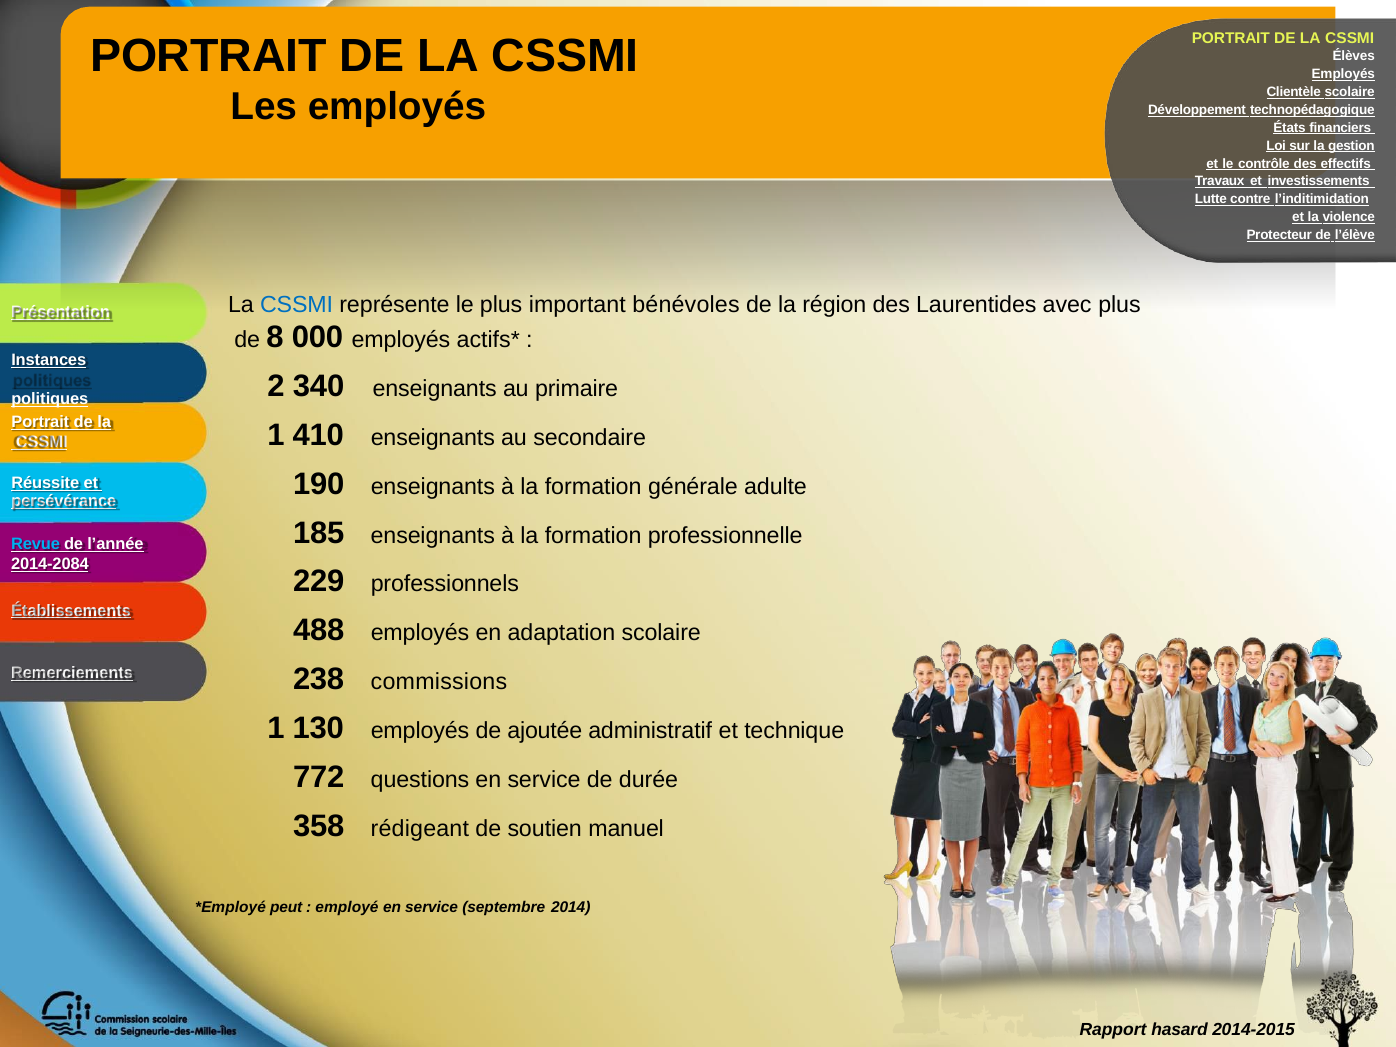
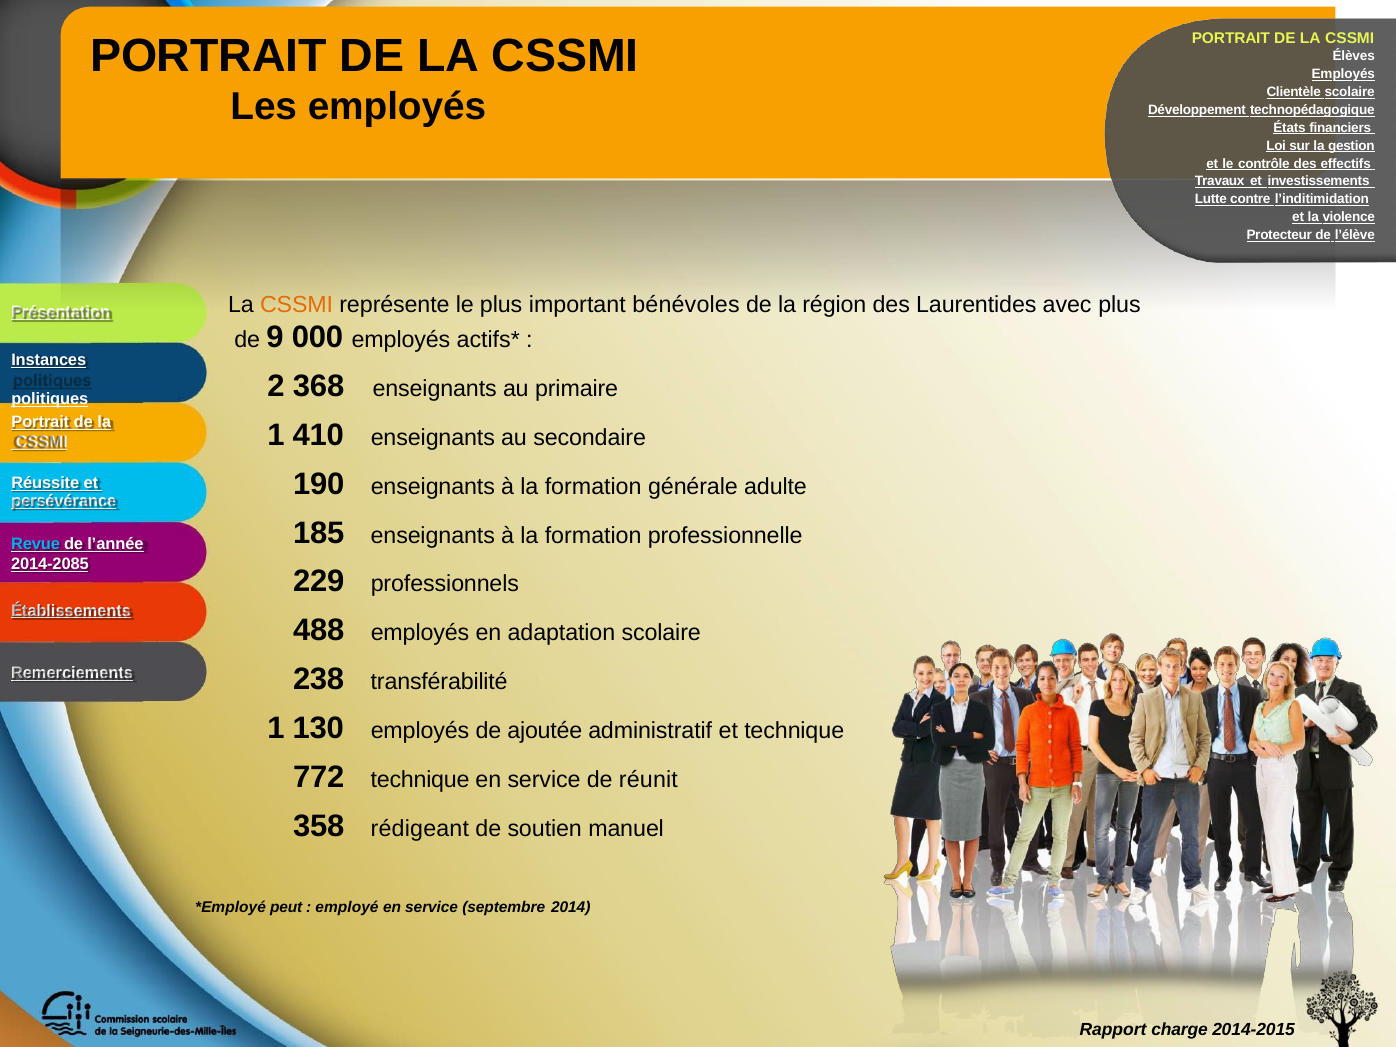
CSSMI at (297, 304) colour: blue -> orange
8: 8 -> 9
340: 340 -> 368
2014-2084: 2014-2084 -> 2014-2085
commissions: commissions -> transférabilité
questions at (420, 780): questions -> technique
durée: durée -> réunit
hasard: hasard -> charge
